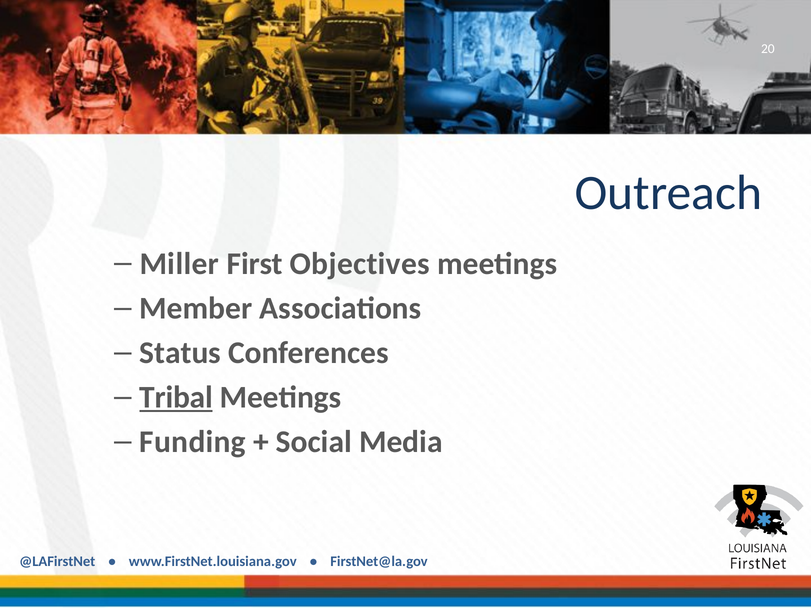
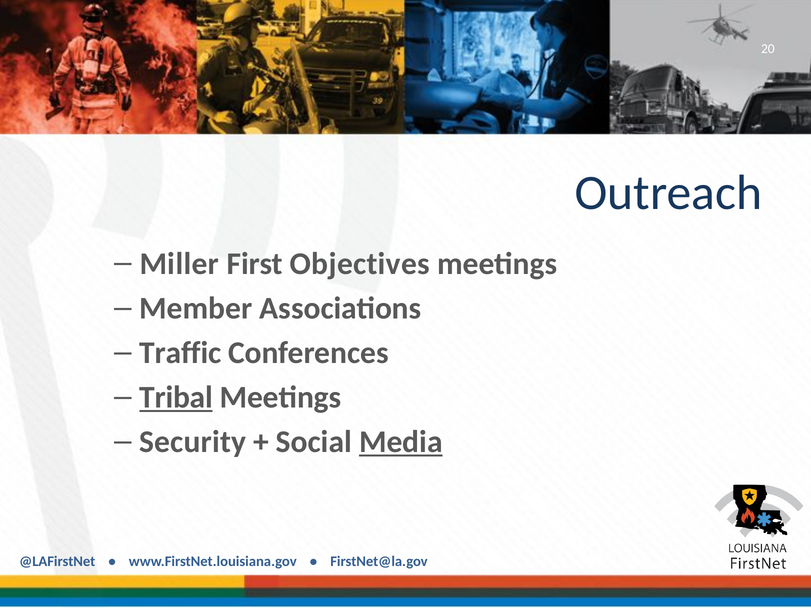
Status: Status -> Traffic
Funding: Funding -> Security
Media underline: none -> present
